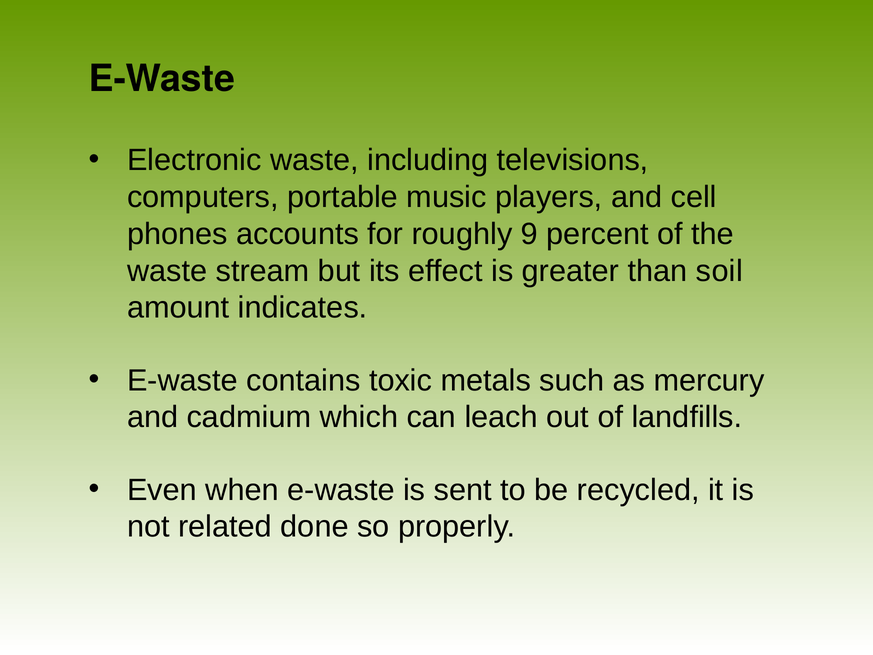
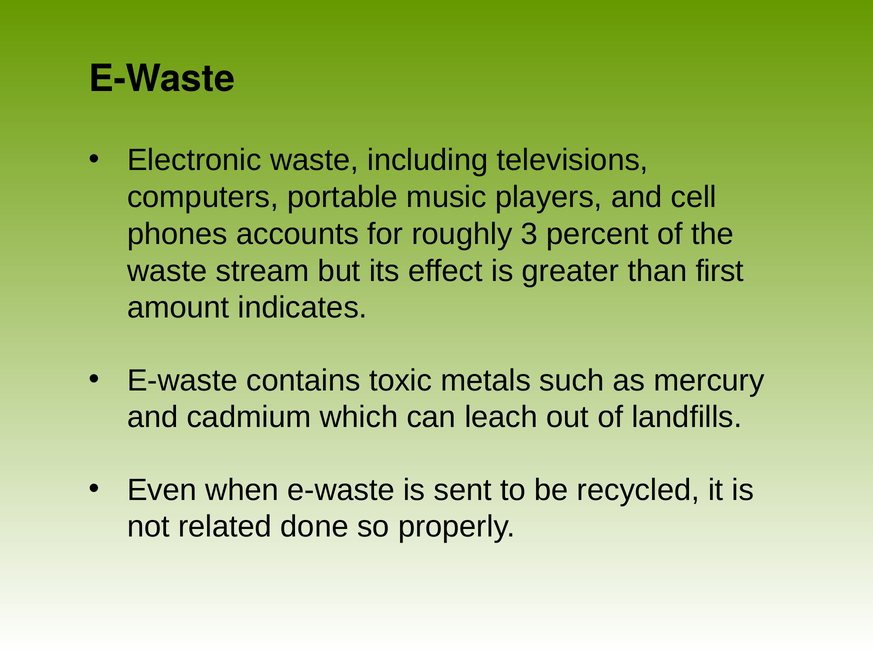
9: 9 -> 3
soil: soil -> first
